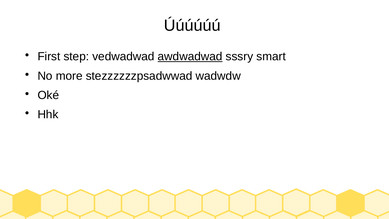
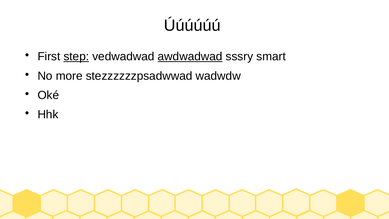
step underline: none -> present
